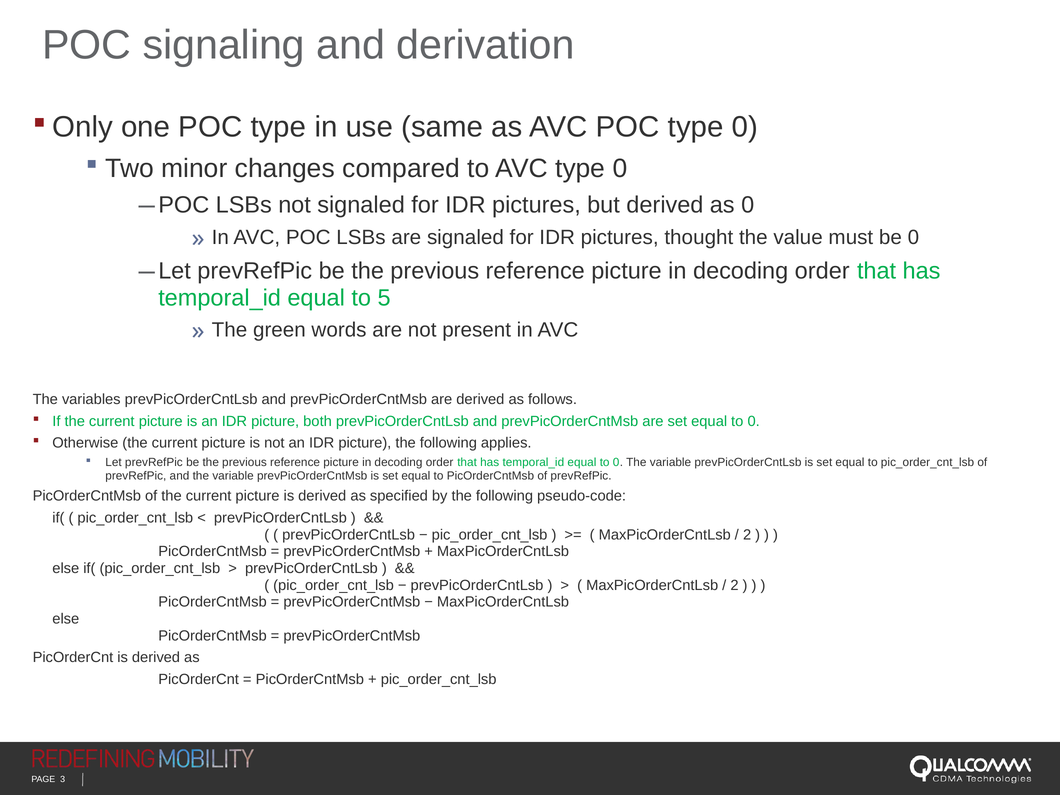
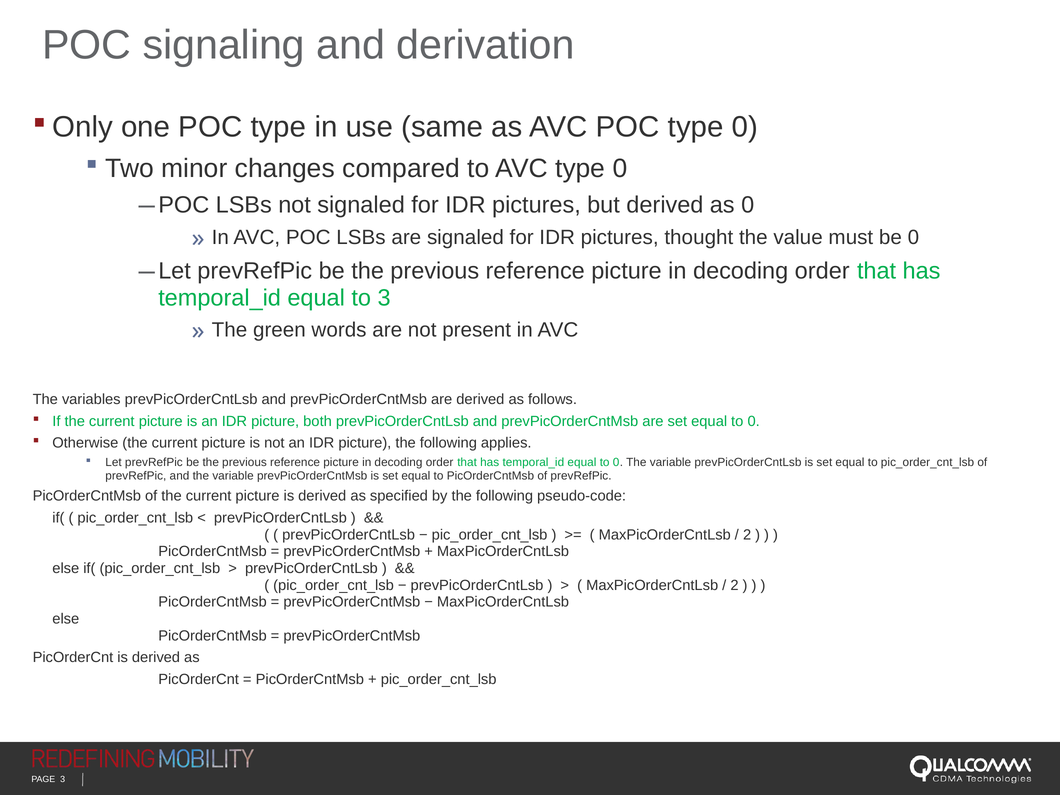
to 5: 5 -> 3
